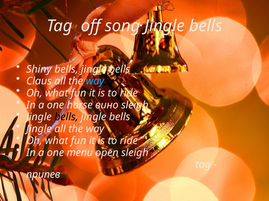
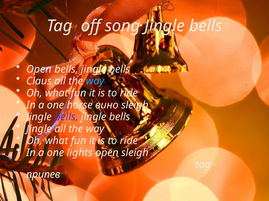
Shiny at (39, 69): Shiny -> Open
bells at (66, 117) colour: black -> purple
menu: menu -> lights
